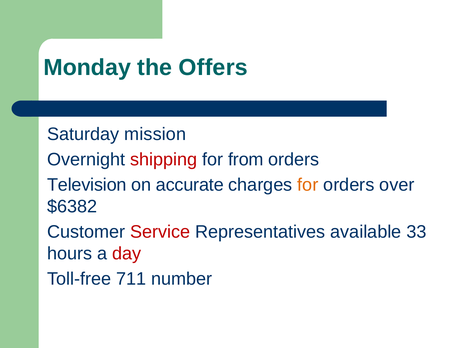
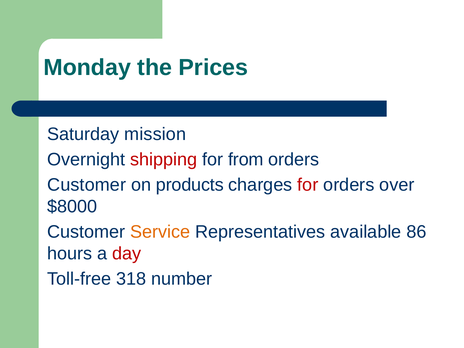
Offers: Offers -> Prices
Television at (87, 185): Television -> Customer
accurate: accurate -> products
for at (308, 185) colour: orange -> red
$6382: $6382 -> $8000
Service colour: red -> orange
33: 33 -> 86
711: 711 -> 318
